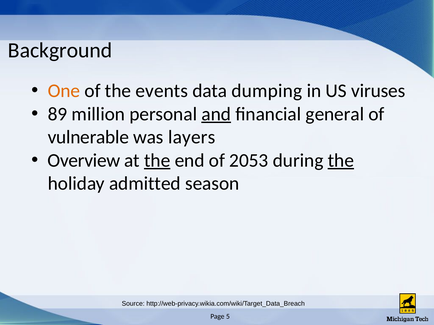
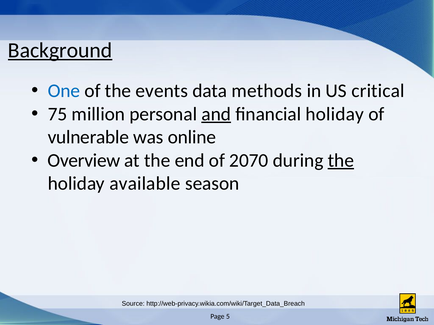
Background underline: none -> present
One colour: orange -> blue
dumping: dumping -> methods
viruses: viruses -> critical
89: 89 -> 75
financial general: general -> holiday
layers: layers -> online
the at (157, 161) underline: present -> none
2053: 2053 -> 2070
admitted: admitted -> available
